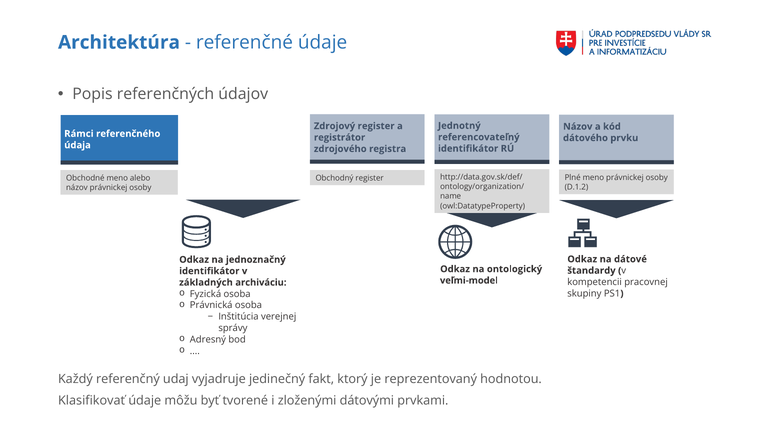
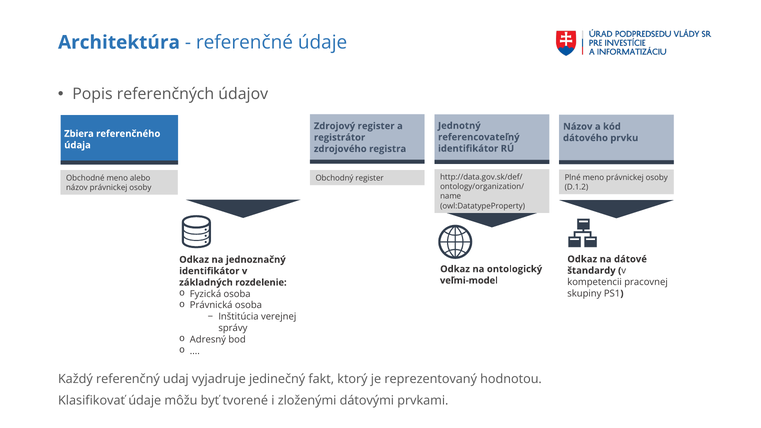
Rámci: Rámci -> Zbiera
archiváciu: archiváciu -> rozdelenie
